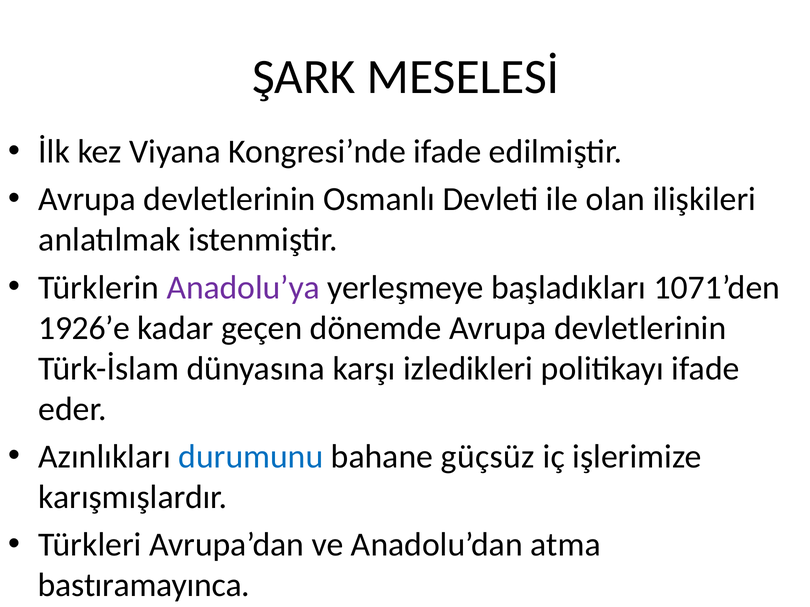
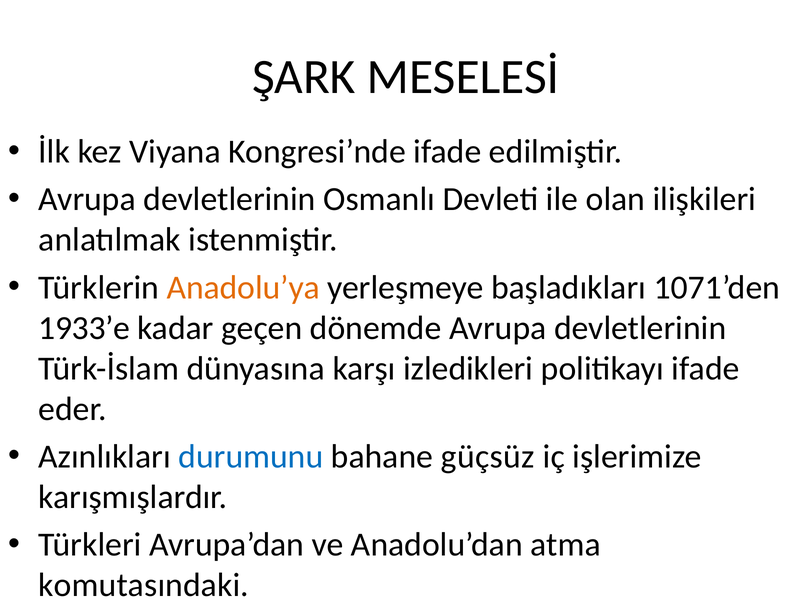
Anadolu’ya colour: purple -> orange
1926’e: 1926’e -> 1933’e
bastıramayınca: bastıramayınca -> komutasındaki
